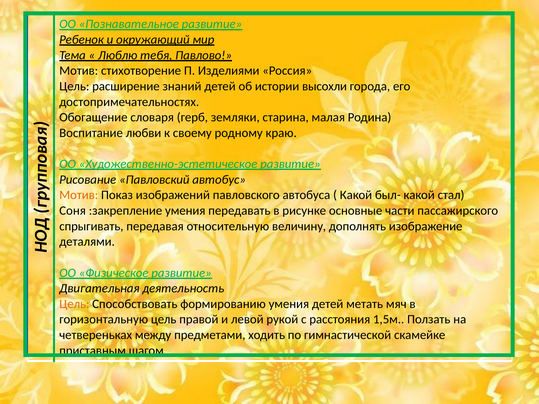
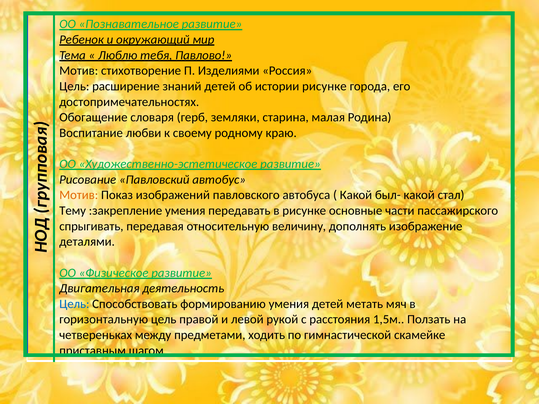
истории высохли: высохли -> рисунке
Соня: Соня -> Тему
Цель at (74, 304) colour: orange -> blue
